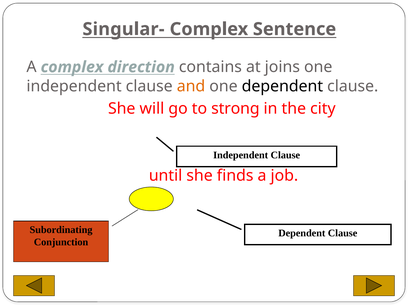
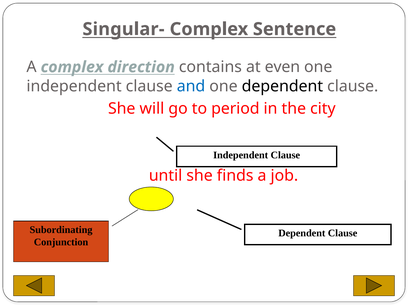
joins: joins -> even
and colour: orange -> blue
strong: strong -> period
